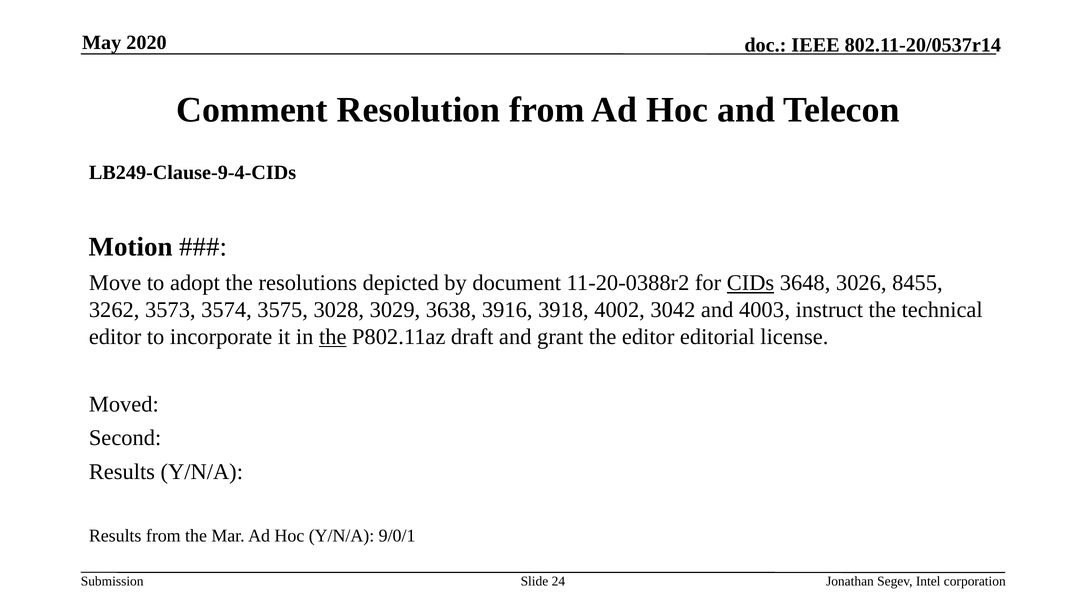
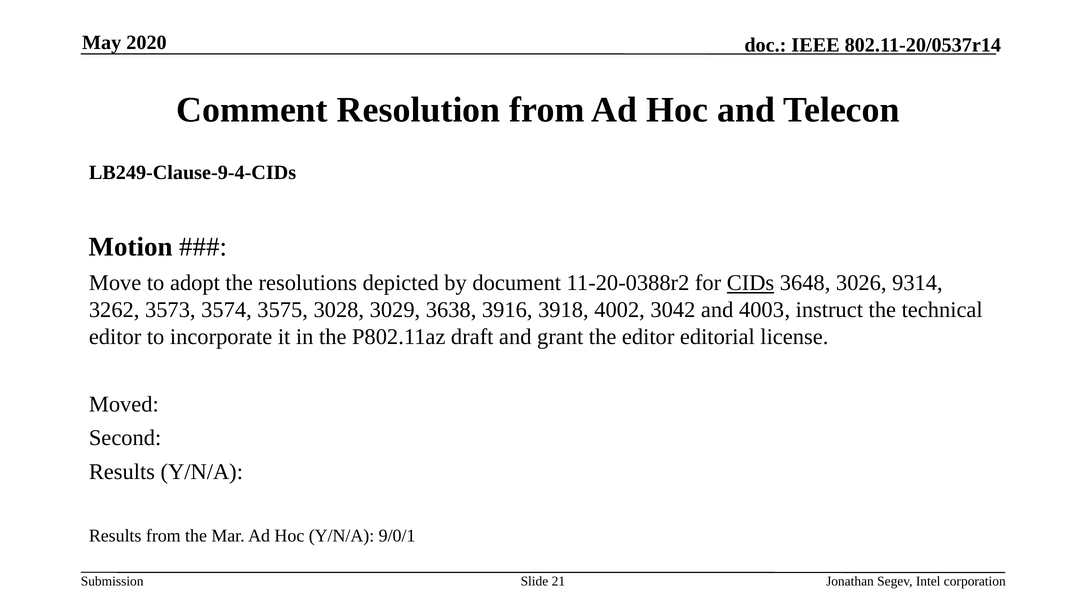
8455: 8455 -> 9314
the at (333, 337) underline: present -> none
24: 24 -> 21
